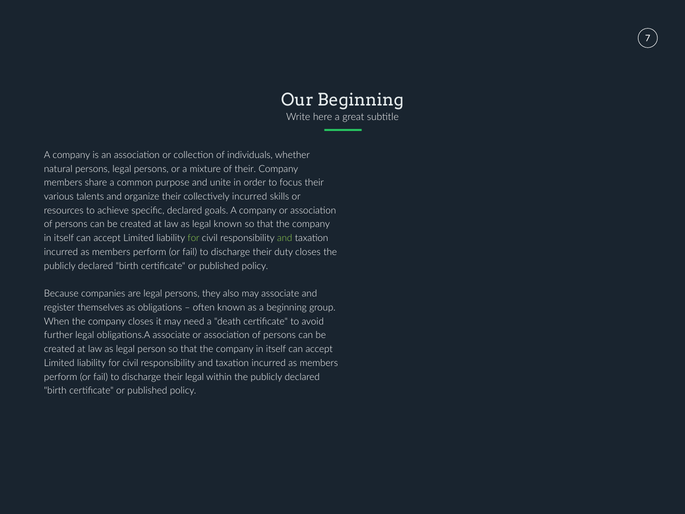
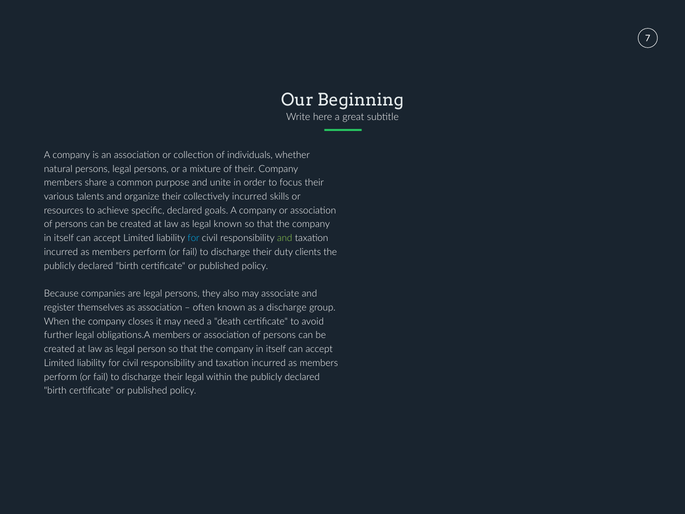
for at (194, 238) colour: light green -> light blue
duty closes: closes -> clients
as obligations: obligations -> association
a beginning: beginning -> discharge
obligations.A associate: associate -> members
